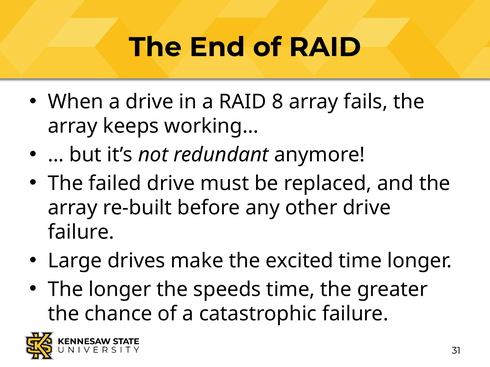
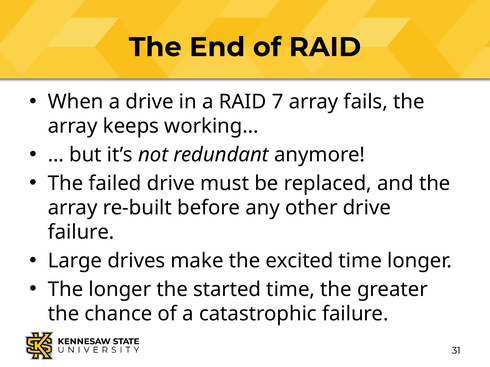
8: 8 -> 7
speeds: speeds -> started
